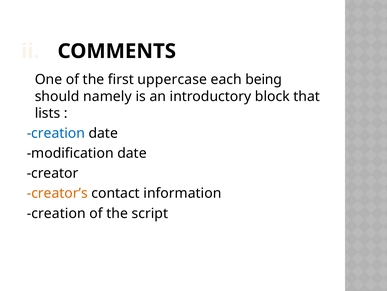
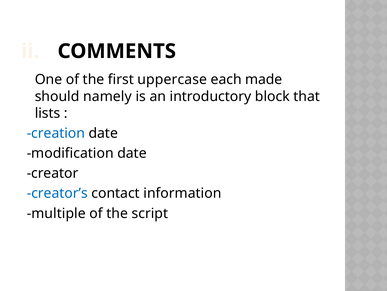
being: being -> made
creator’s colour: orange -> blue
creation at (56, 213): creation -> multiple
